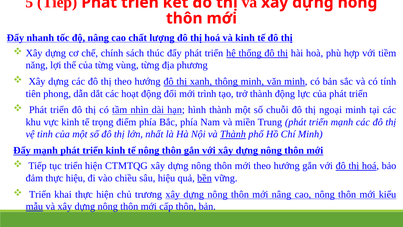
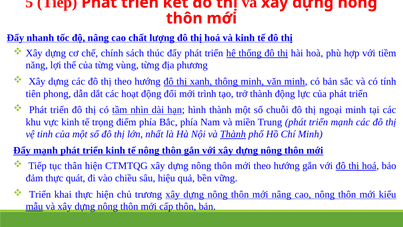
tục triển: triển -> thân
thực hiệu: hiệu -> quát
bền underline: present -> none
